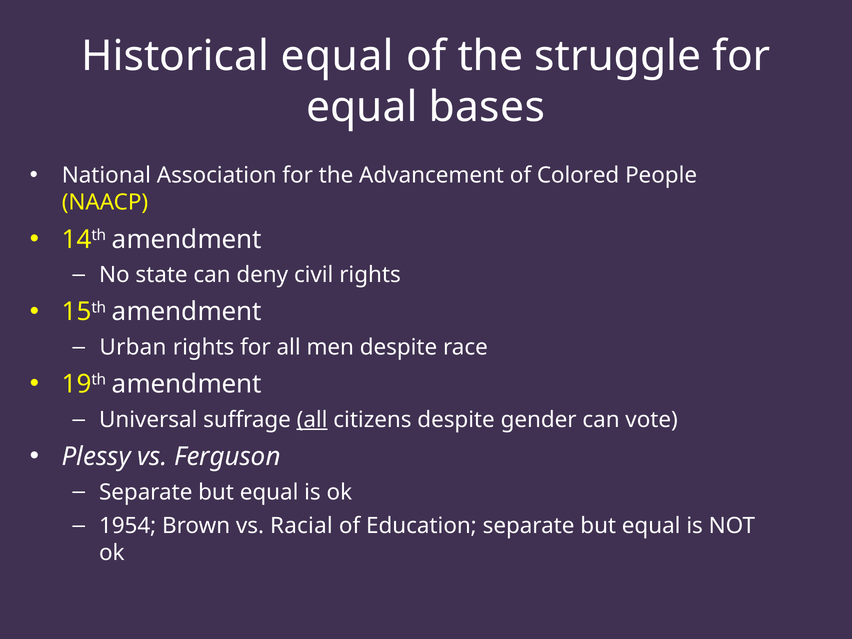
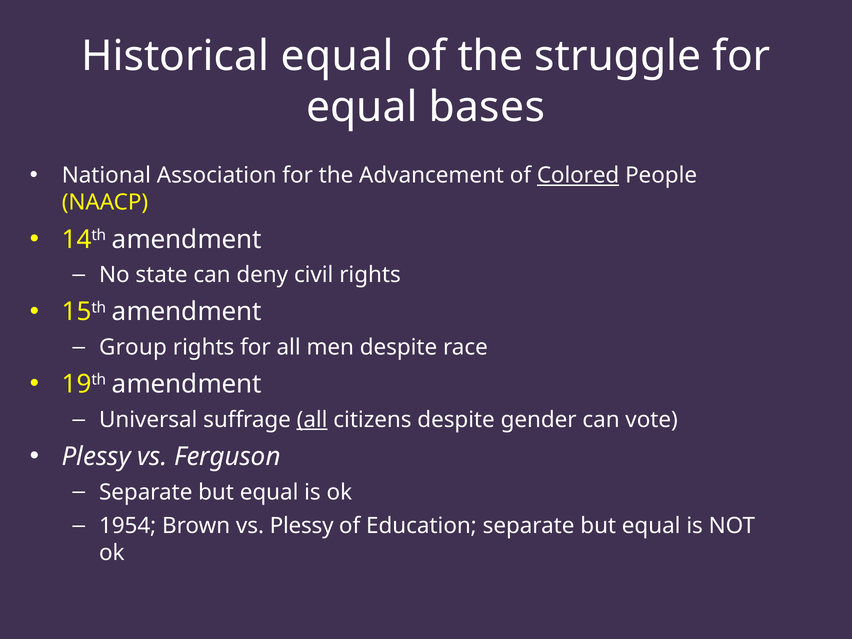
Colored underline: none -> present
Urban: Urban -> Group
vs Racial: Racial -> Plessy
